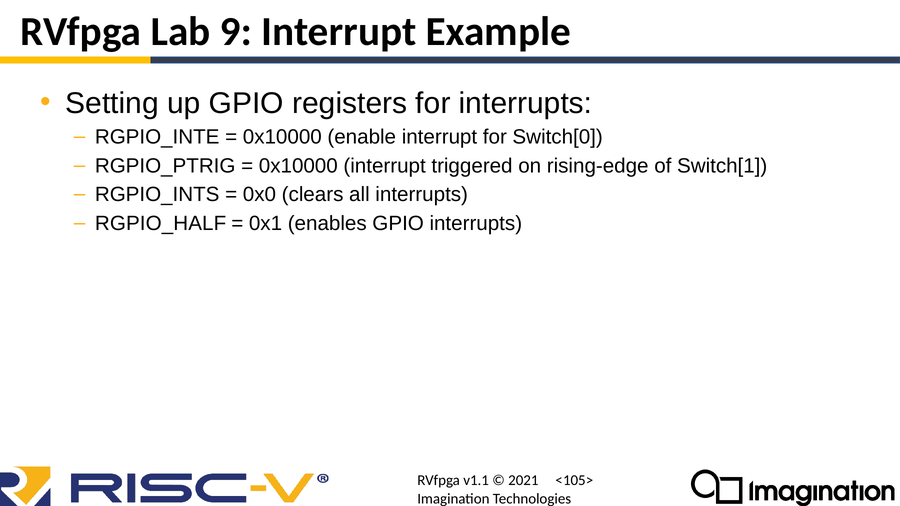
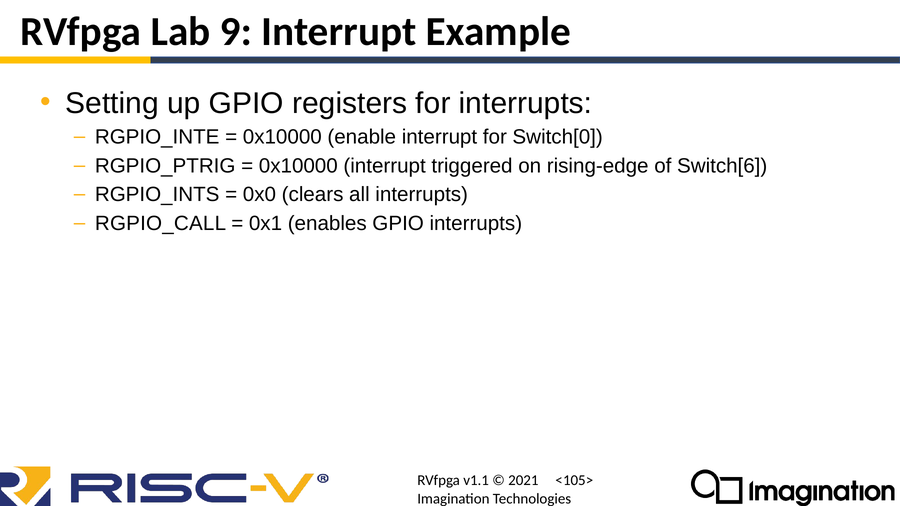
Switch[1: Switch[1 -> Switch[6
RGPIO_HALF: RGPIO_HALF -> RGPIO_CALL
